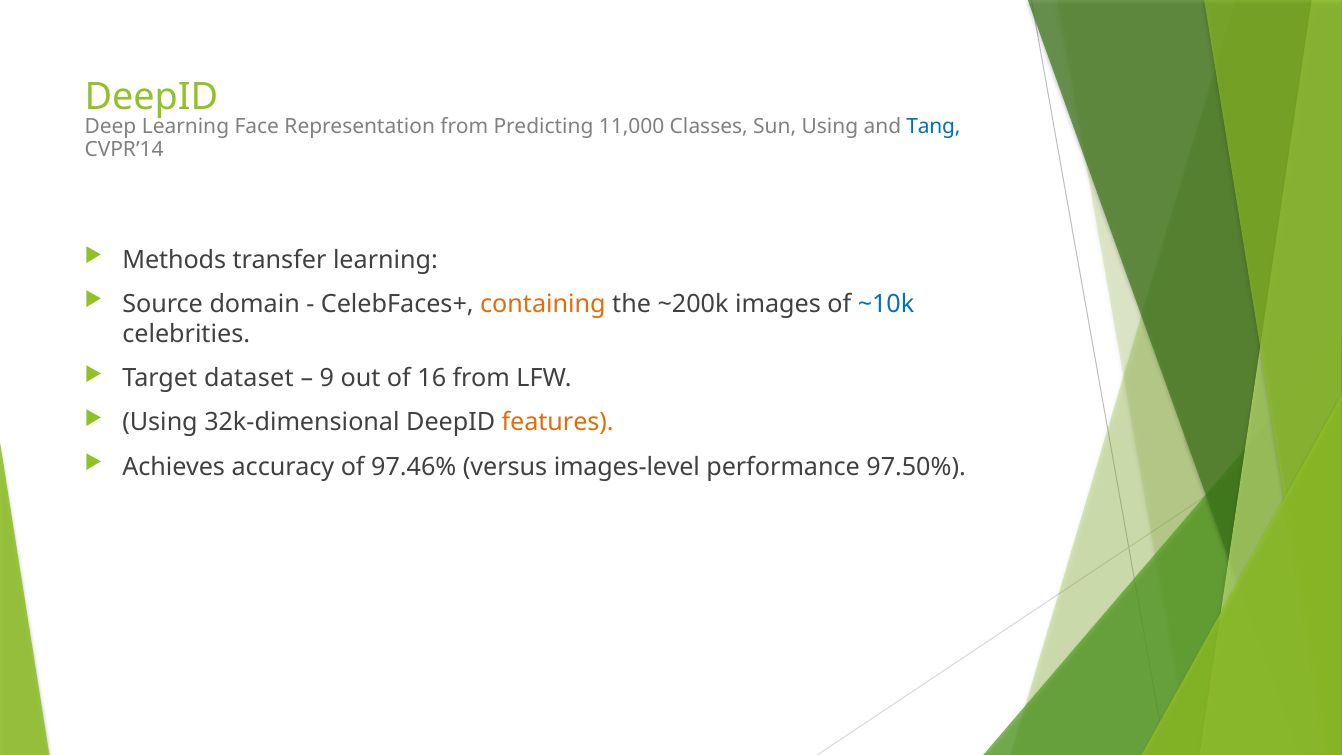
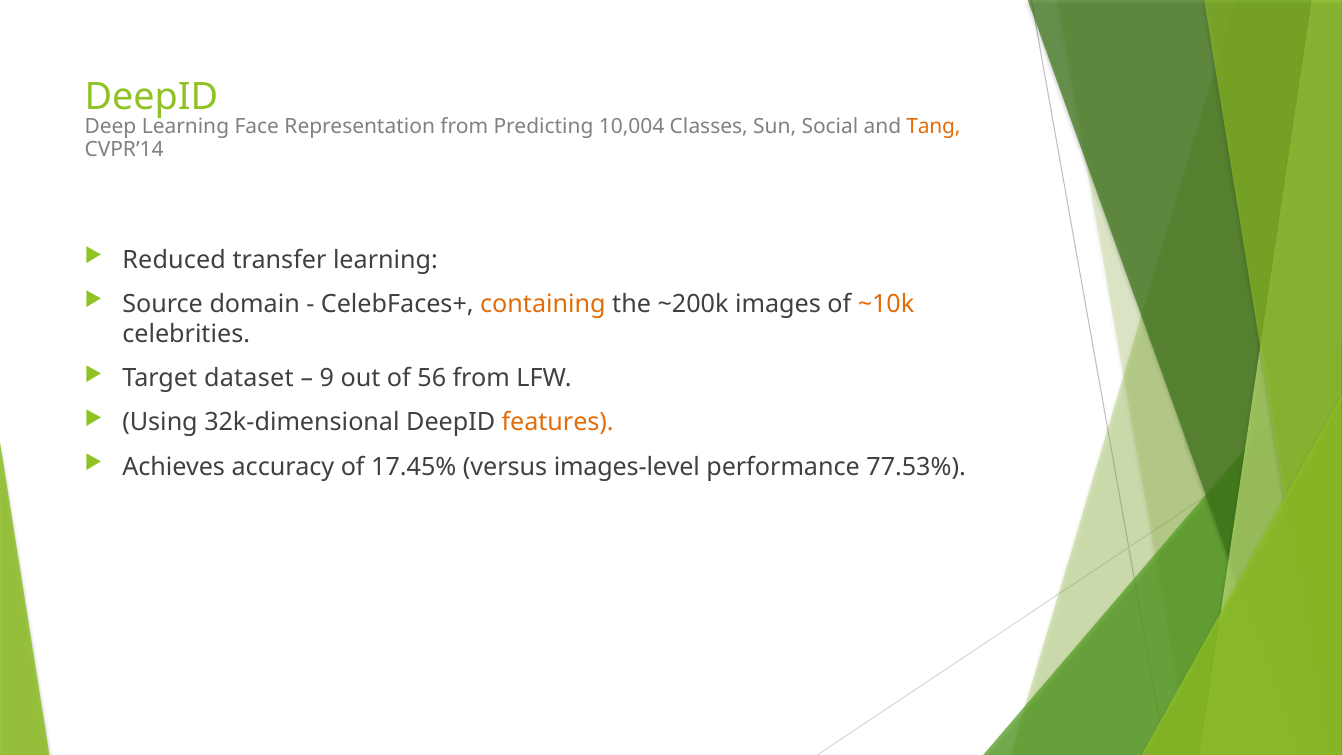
11,000: 11,000 -> 10,004
Sun Using: Using -> Social
Tang colour: blue -> orange
Methods: Methods -> Reduced
~10k colour: blue -> orange
16: 16 -> 56
97.46%: 97.46% -> 17.45%
97.50%: 97.50% -> 77.53%
